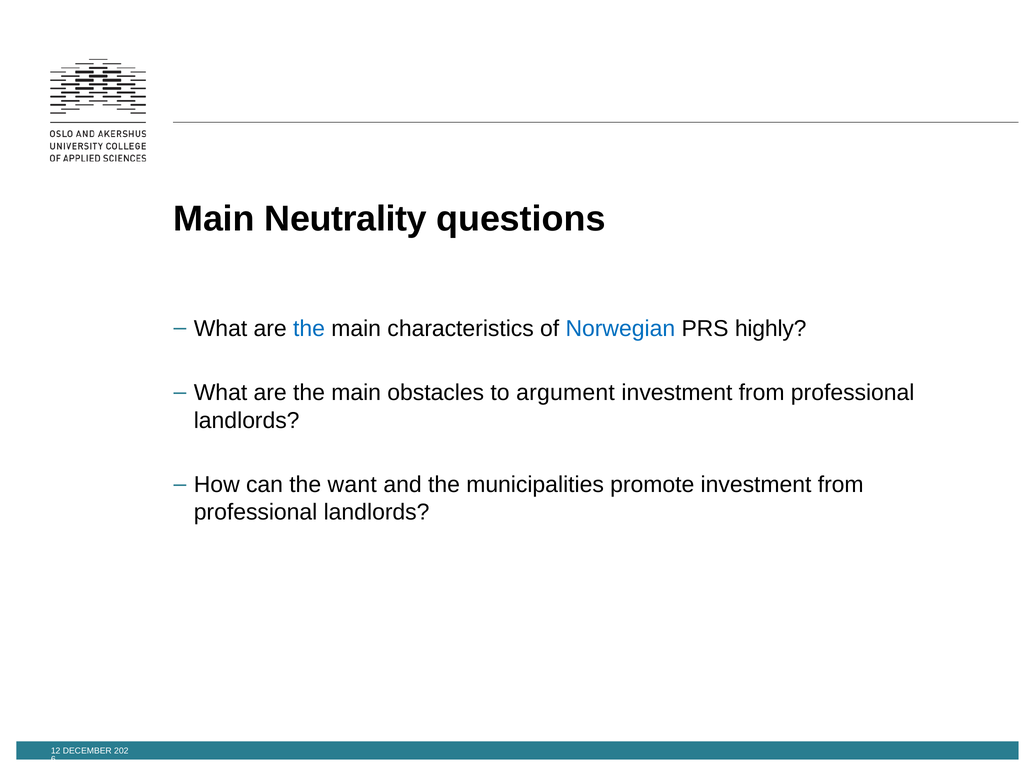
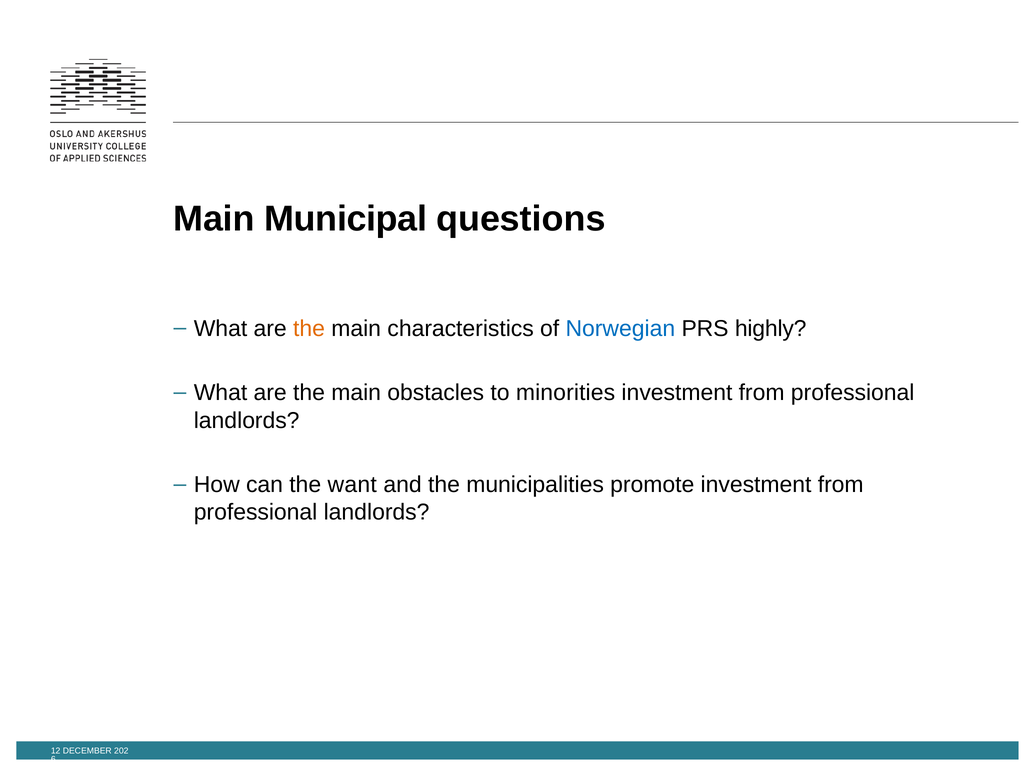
Neutrality: Neutrality -> Municipal
the at (309, 329) colour: blue -> orange
argument: argument -> minorities
